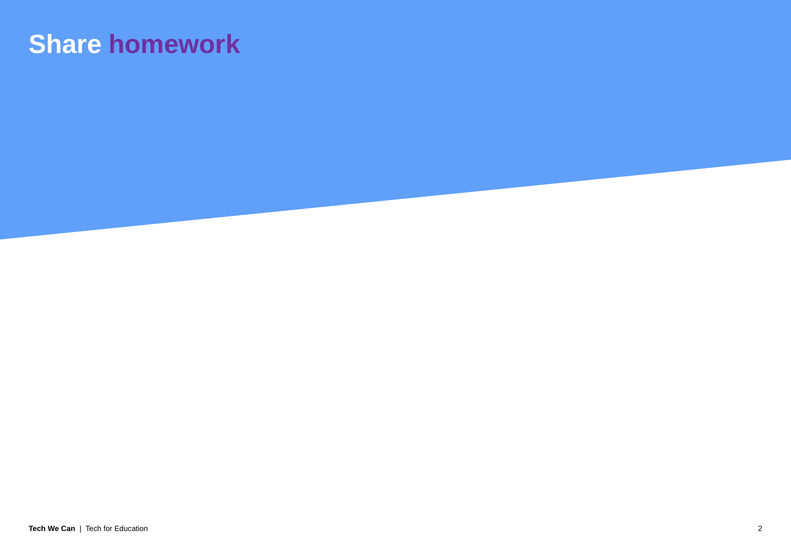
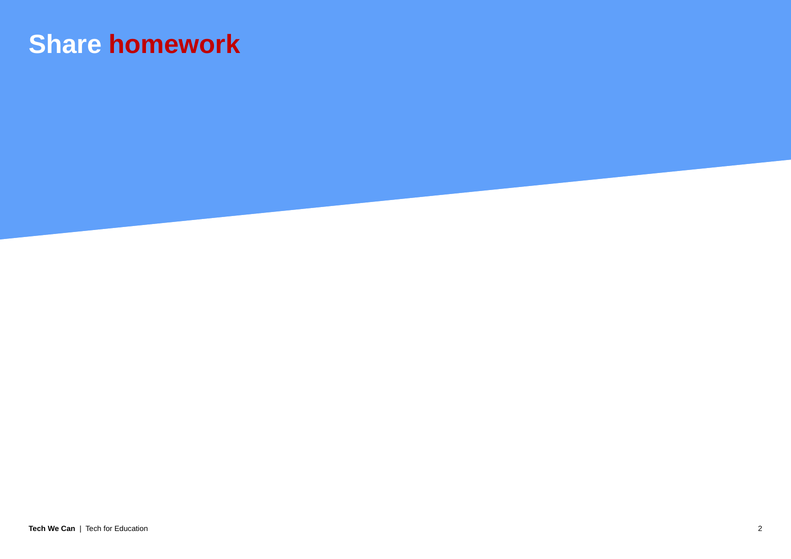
homework colour: purple -> red
